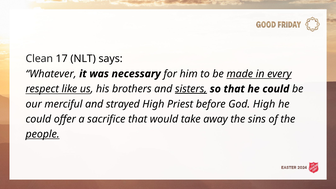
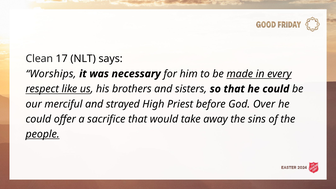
Whatever: Whatever -> Worships
sisters underline: present -> none
God High: High -> Over
